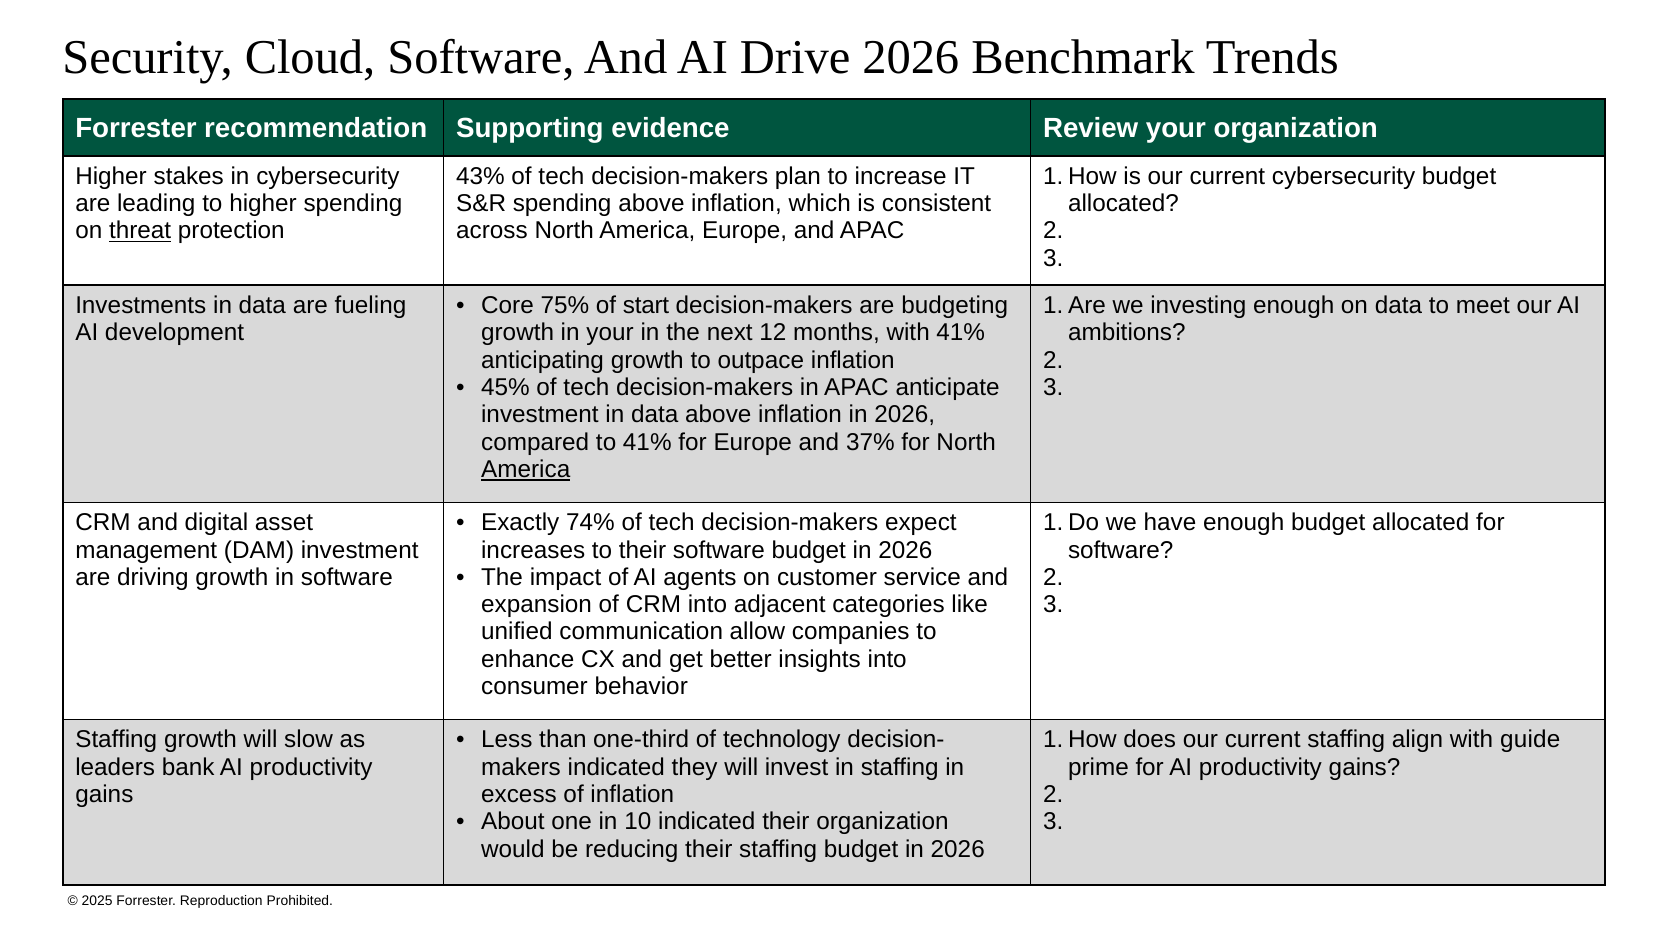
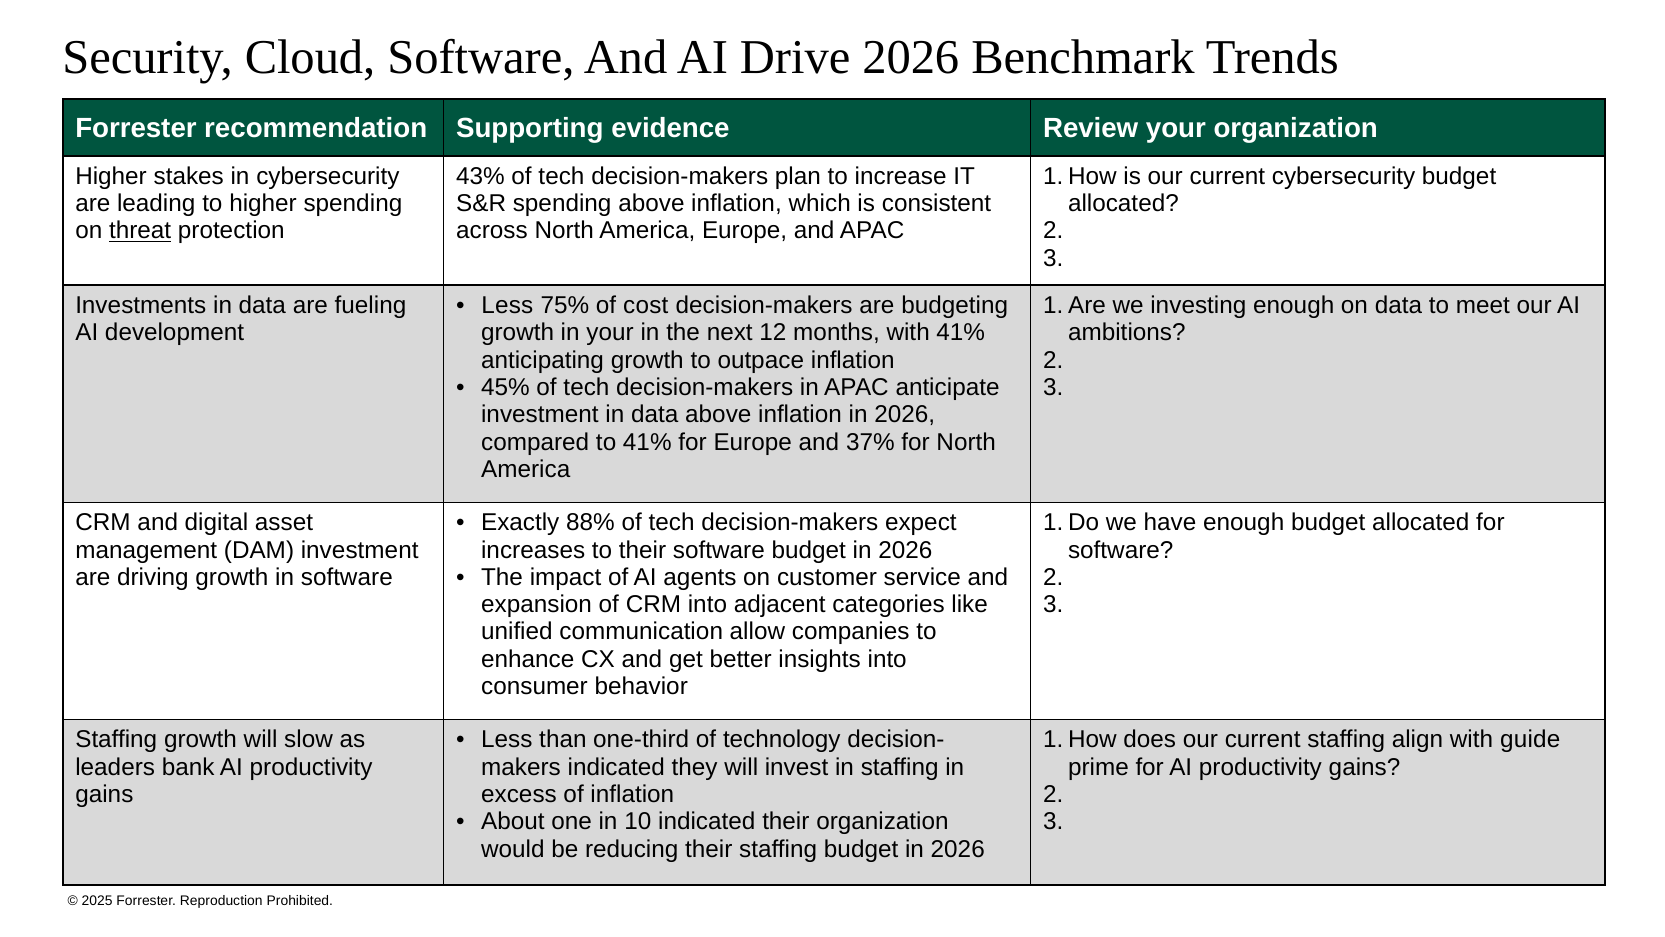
Core at (507, 305): Core -> Less
start: start -> cost
America at (526, 469) underline: present -> none
74%: 74% -> 88%
